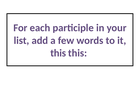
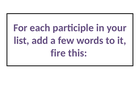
this at (58, 53): this -> fire
